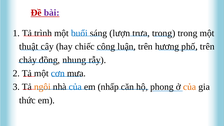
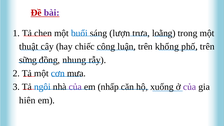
trình: trình -> chen
trưa trong: trong -> loằng
hương: hương -> khổng
chảy: chảy -> sững
ngôi colour: orange -> blue
của at (75, 87) colour: blue -> purple
phong: phong -> xuống
của at (190, 87) colour: orange -> purple
thức: thức -> hiên
